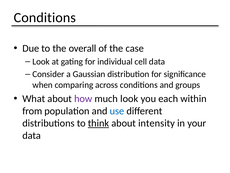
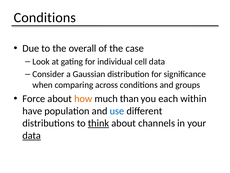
What: What -> Force
how colour: purple -> orange
much look: look -> than
from: from -> have
intensity: intensity -> channels
data at (32, 135) underline: none -> present
